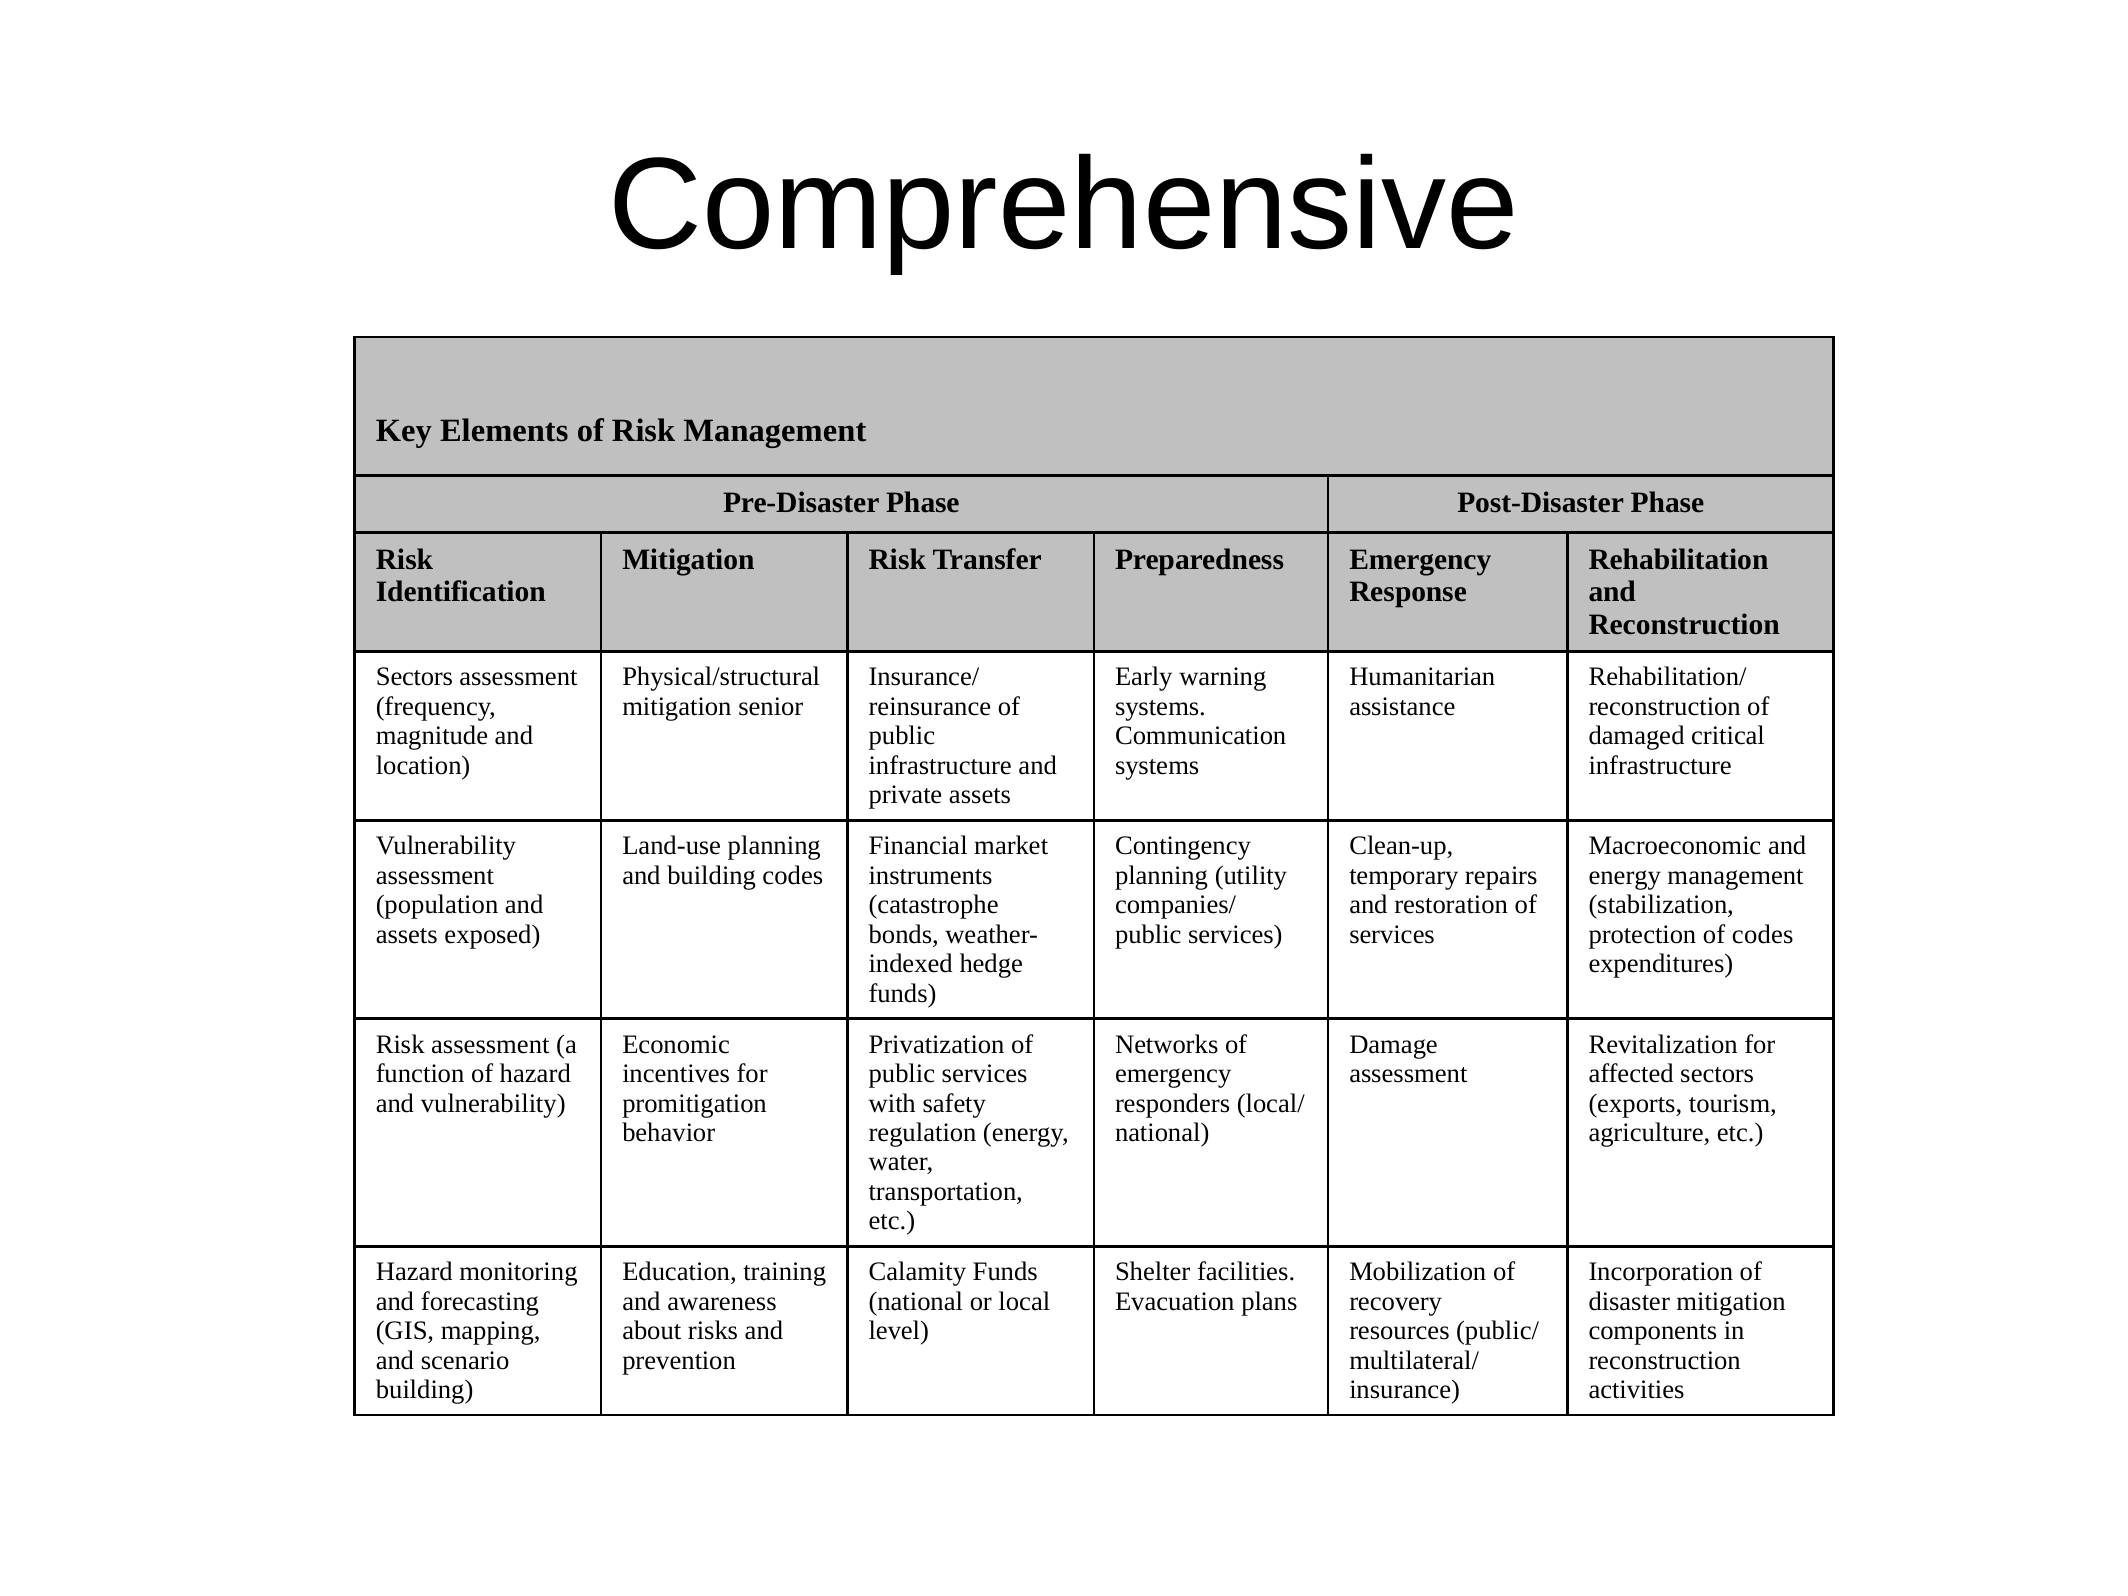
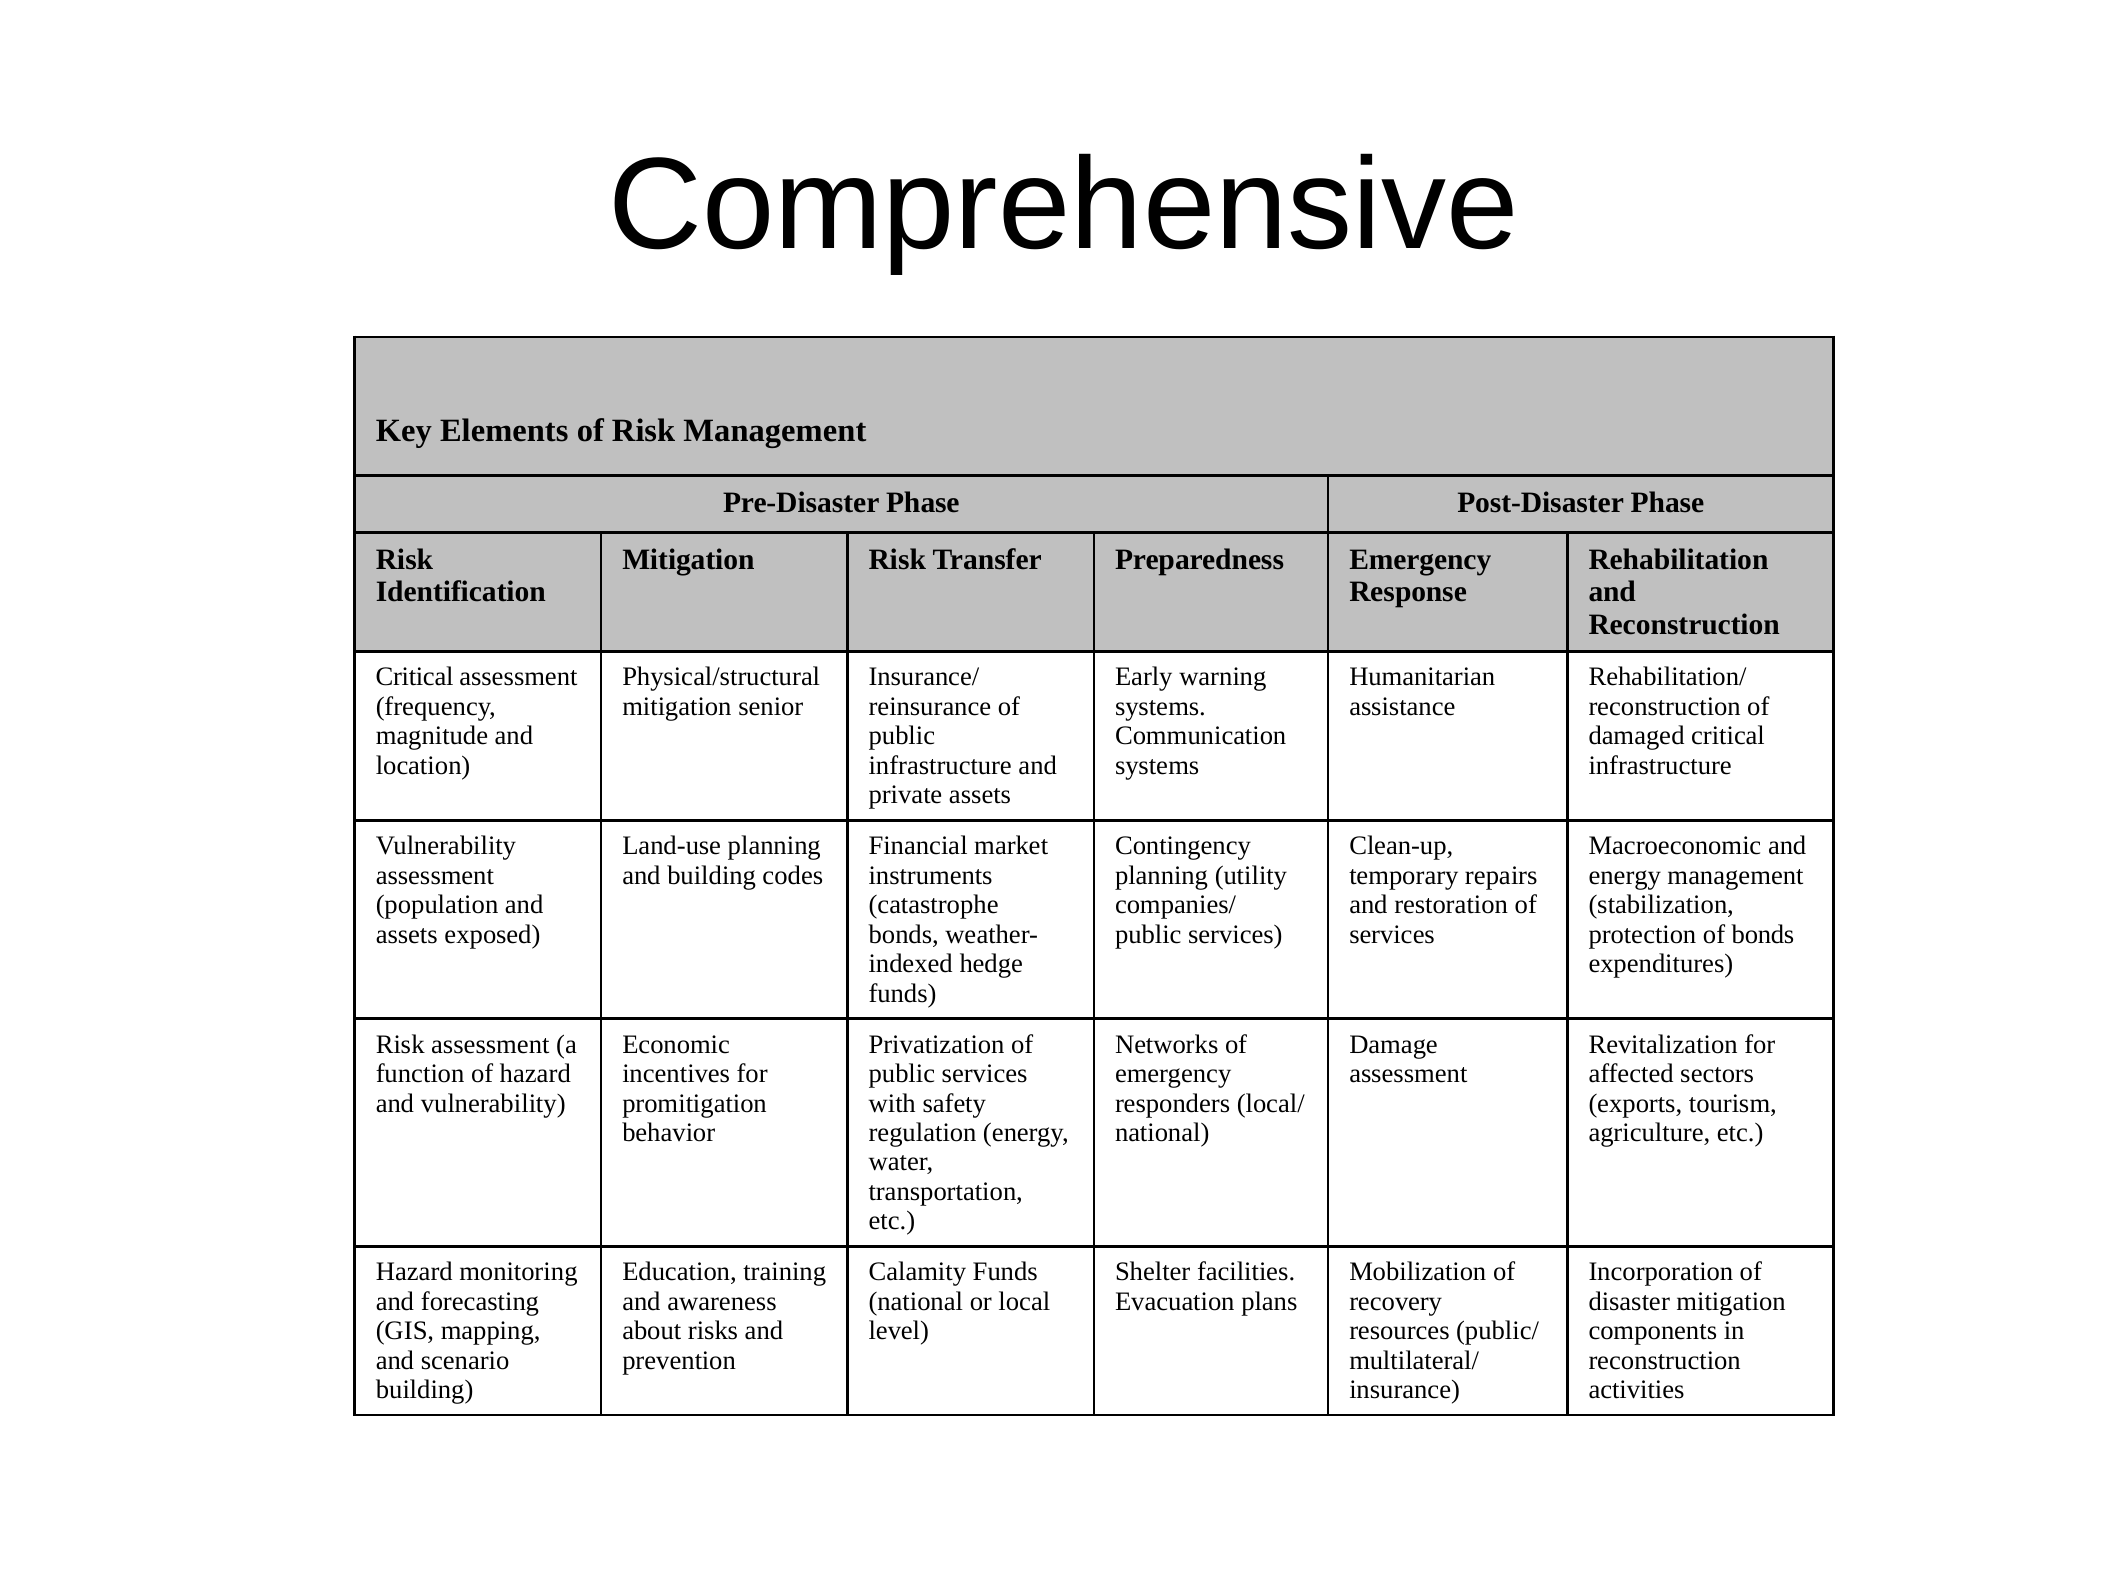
Sectors at (414, 677): Sectors -> Critical
of codes: codes -> bonds
